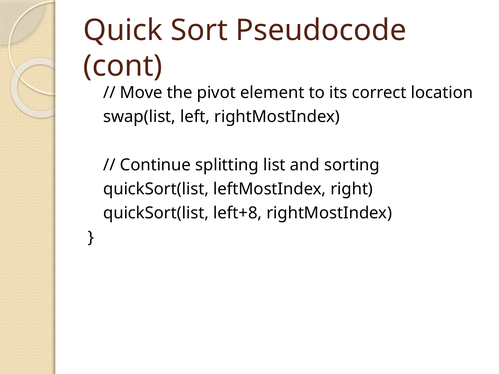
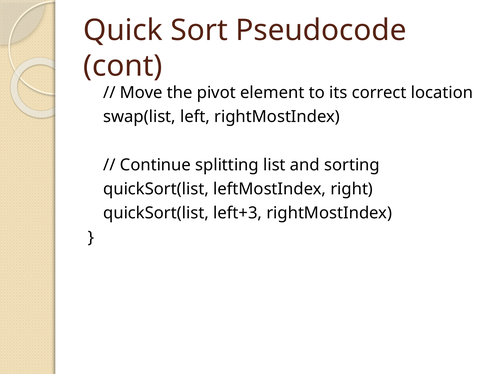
left+8: left+8 -> left+3
